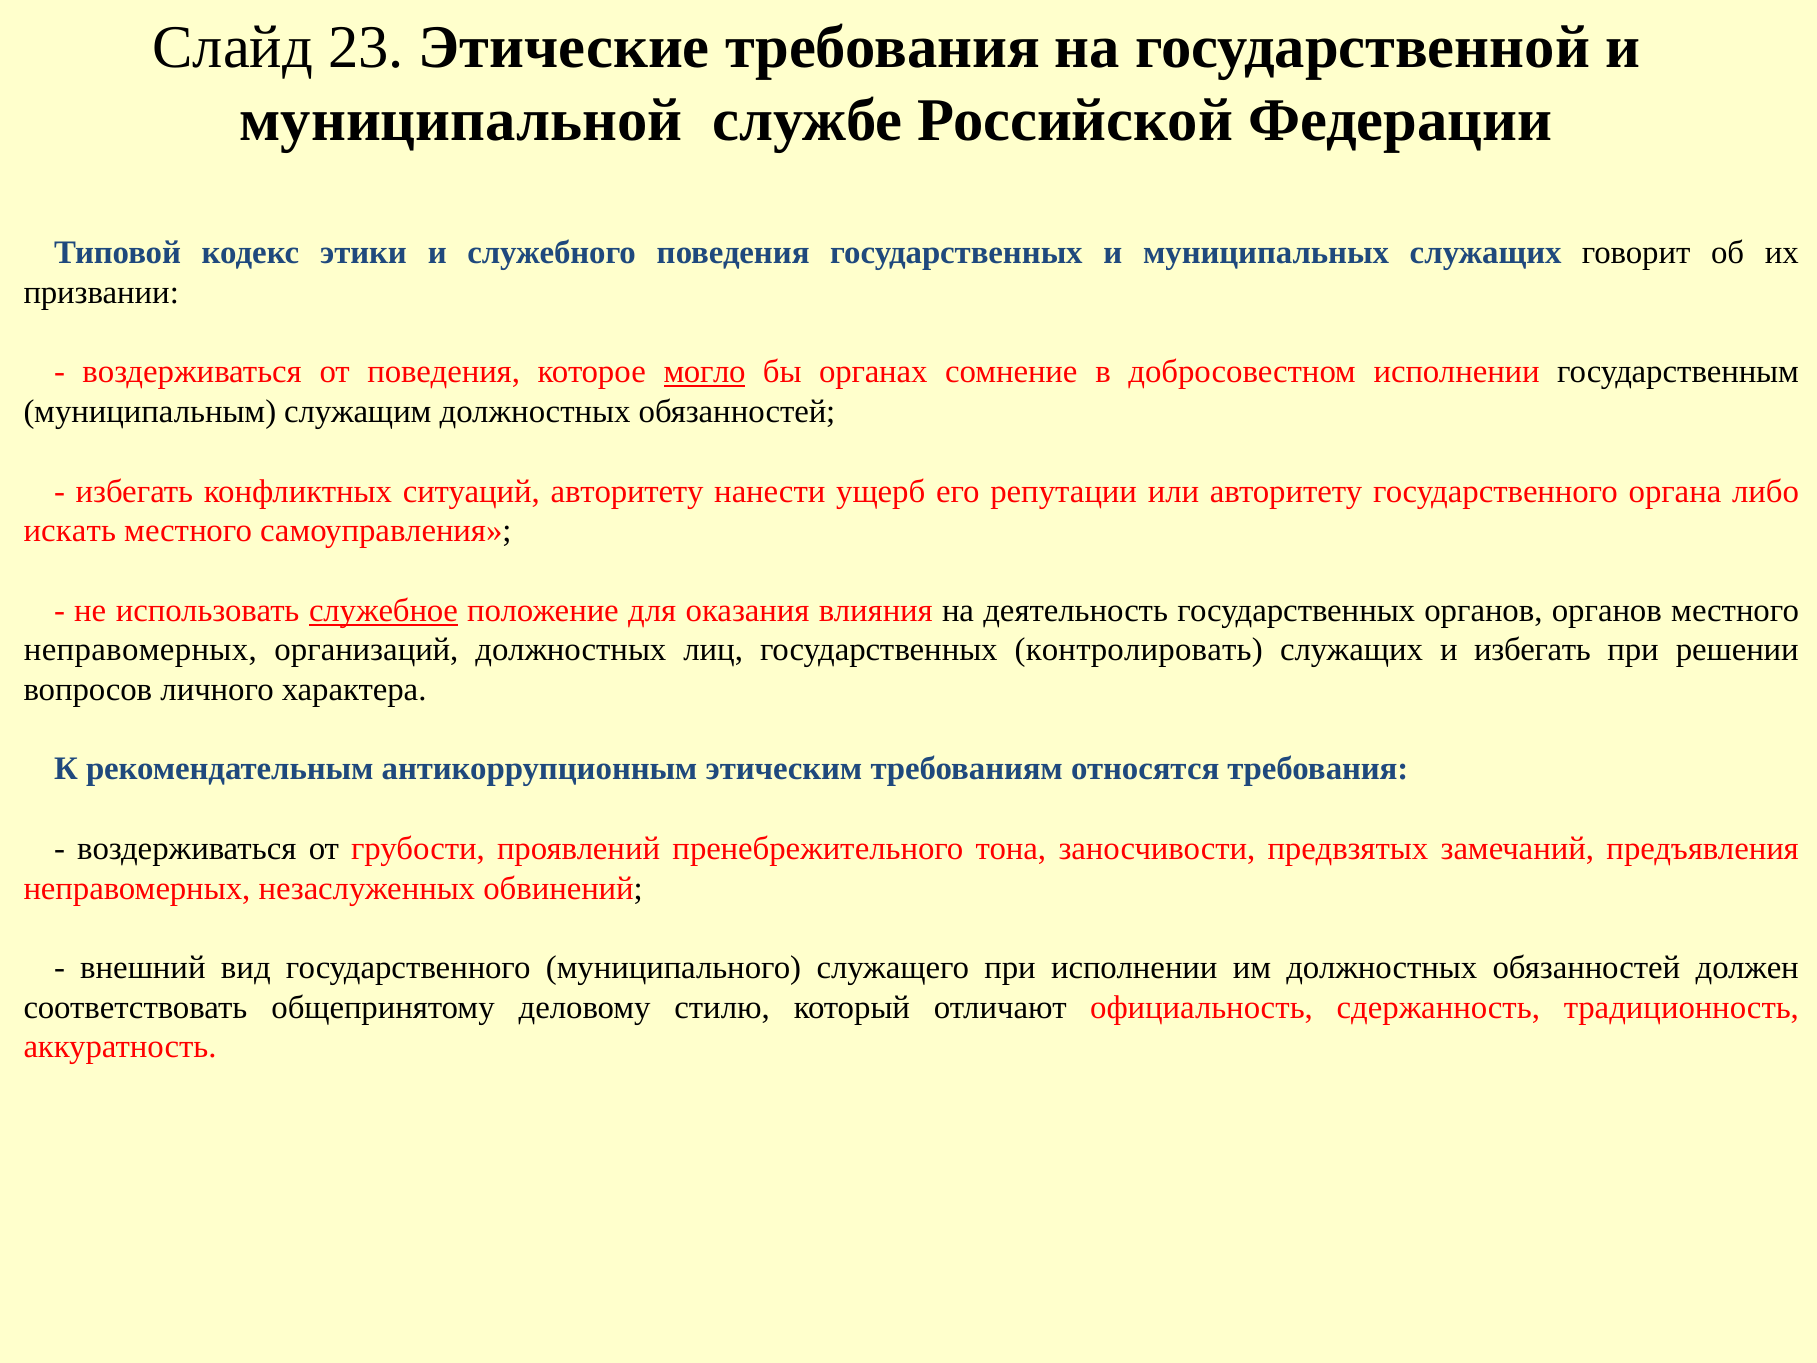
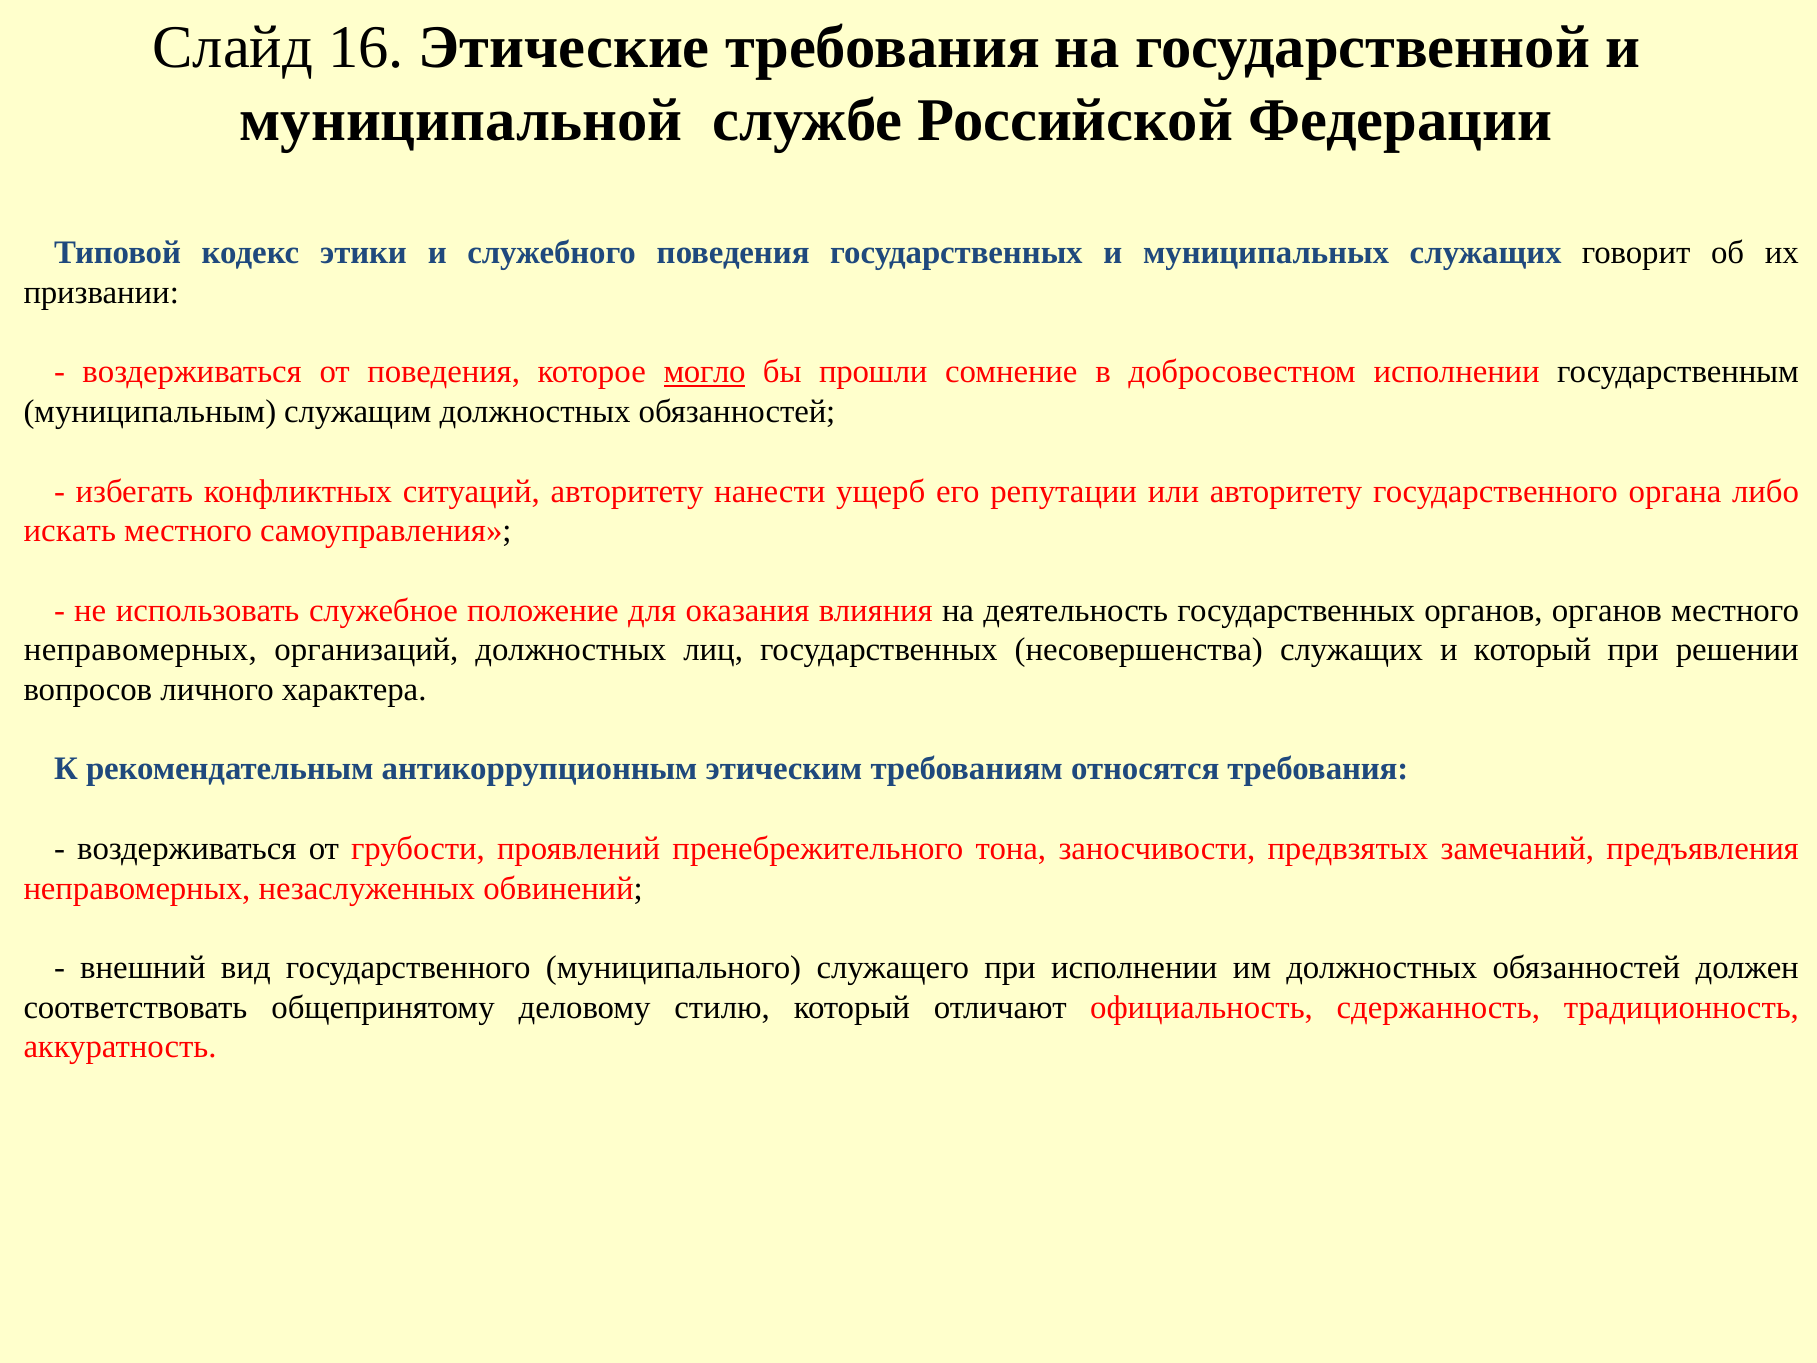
23: 23 -> 16
органах: органах -> прошли
служебное underline: present -> none
контролировать: контролировать -> несовершенства
и избегать: избегать -> который
